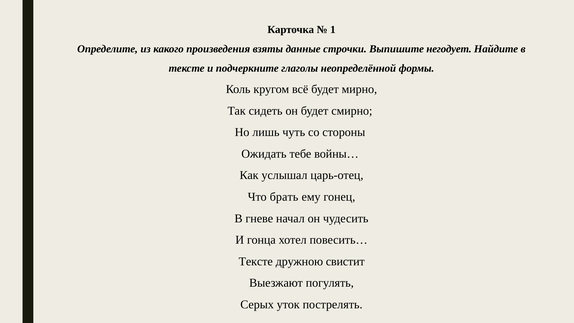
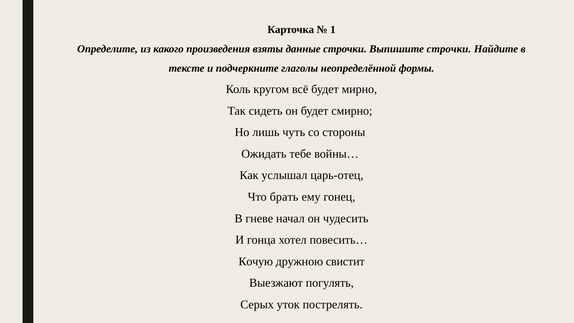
Выпишите негодует: негодует -> строчки
Тексте at (256, 261): Тексте -> Кочую
